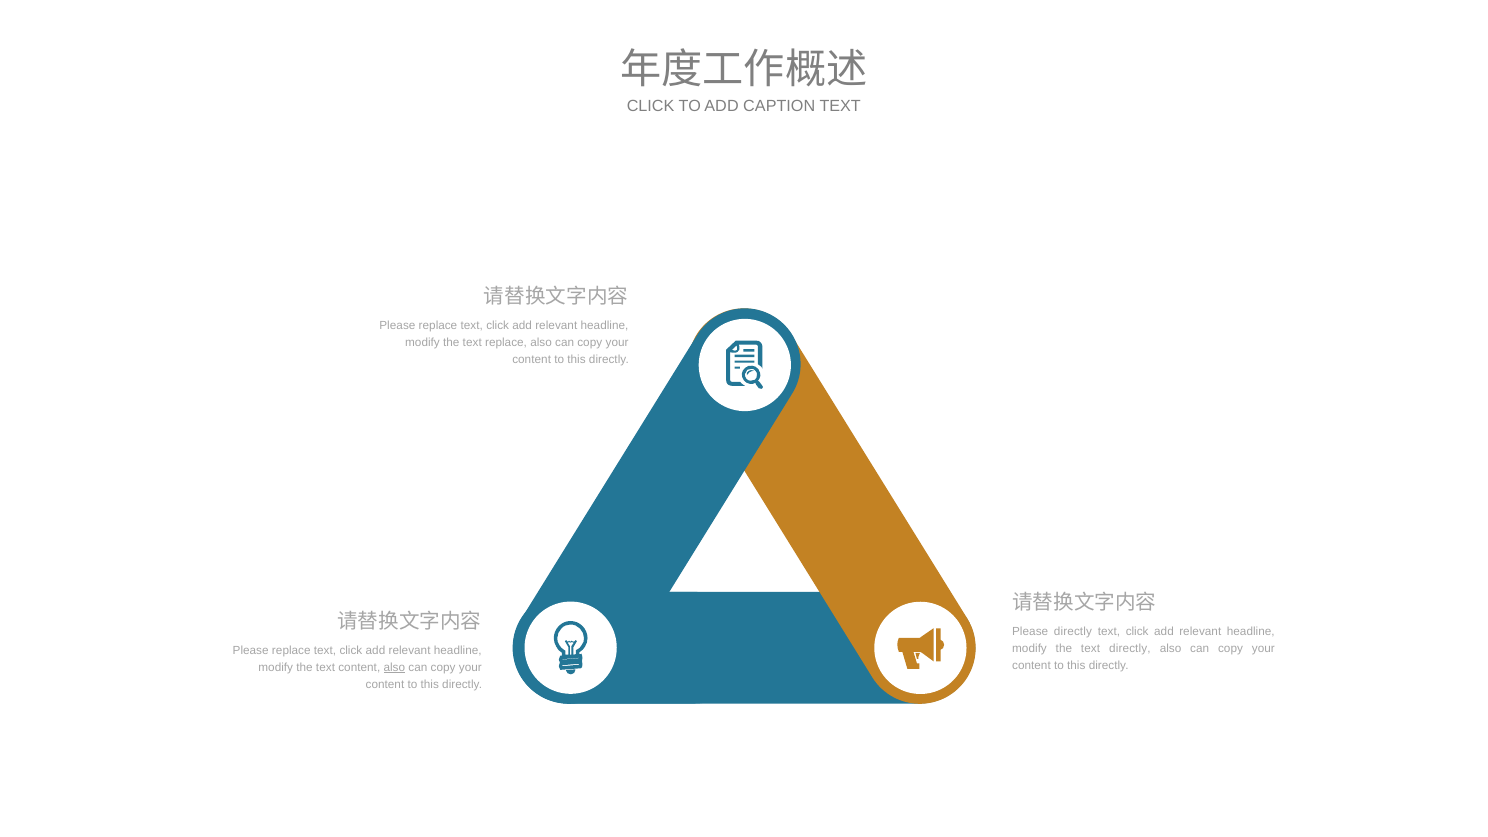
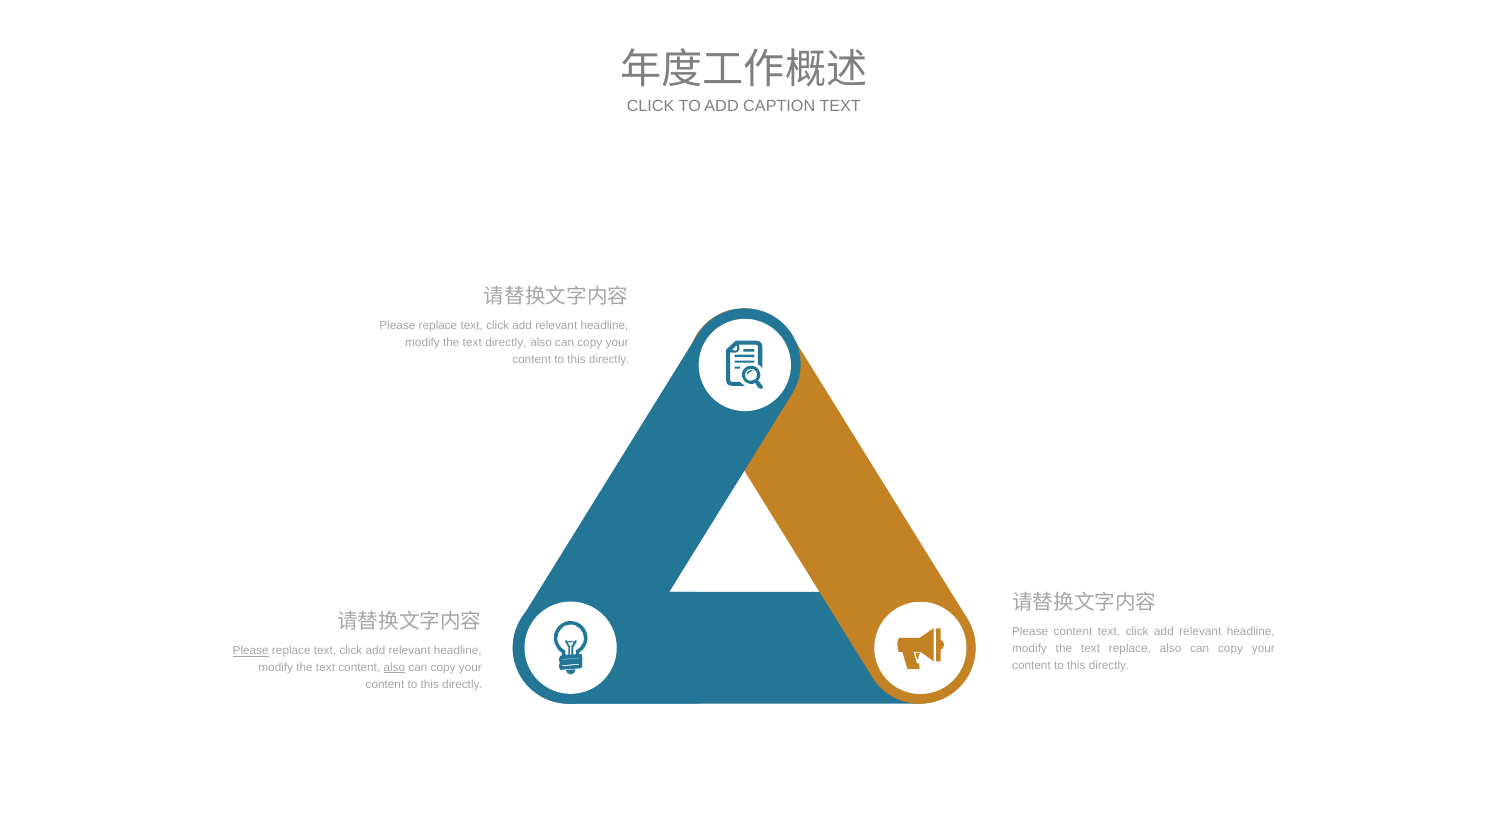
text replace: replace -> directly
Please directly: directly -> content
text directly: directly -> replace
Please at (251, 651) underline: none -> present
